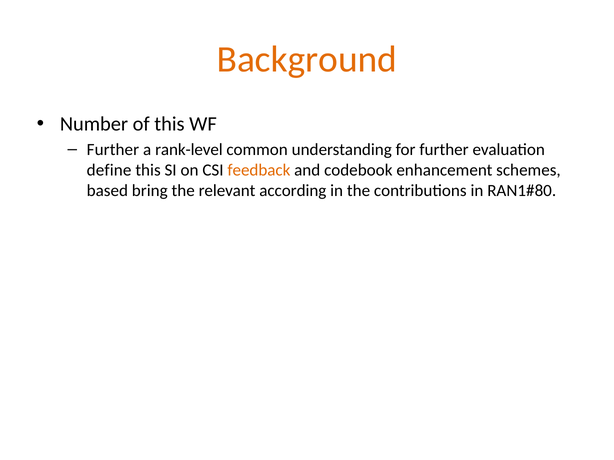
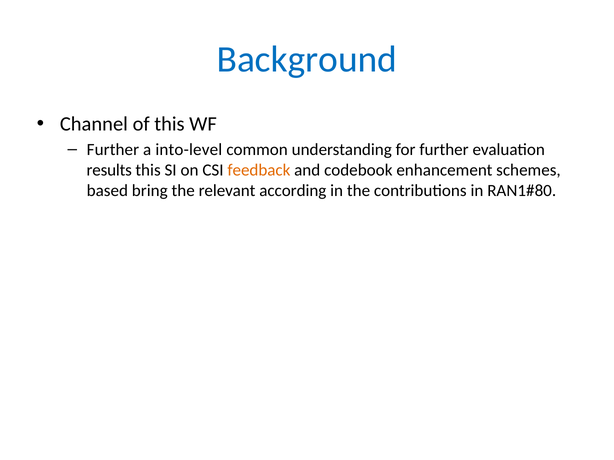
Background colour: orange -> blue
Number: Number -> Channel
rank-level: rank-level -> into-level
define: define -> results
